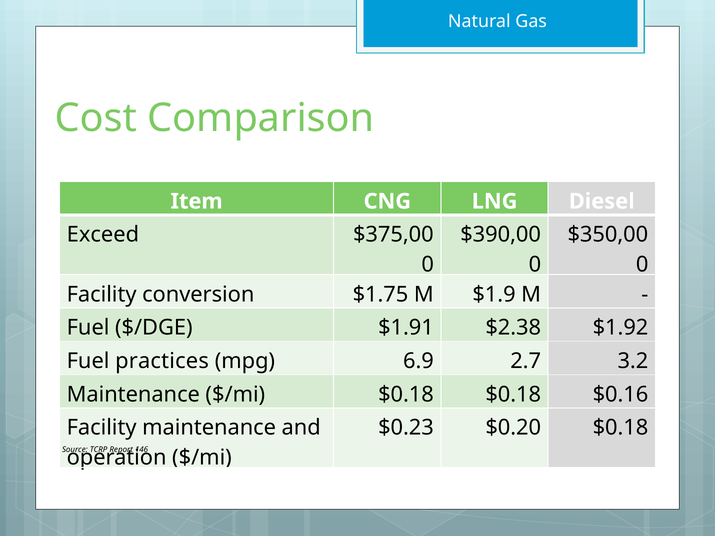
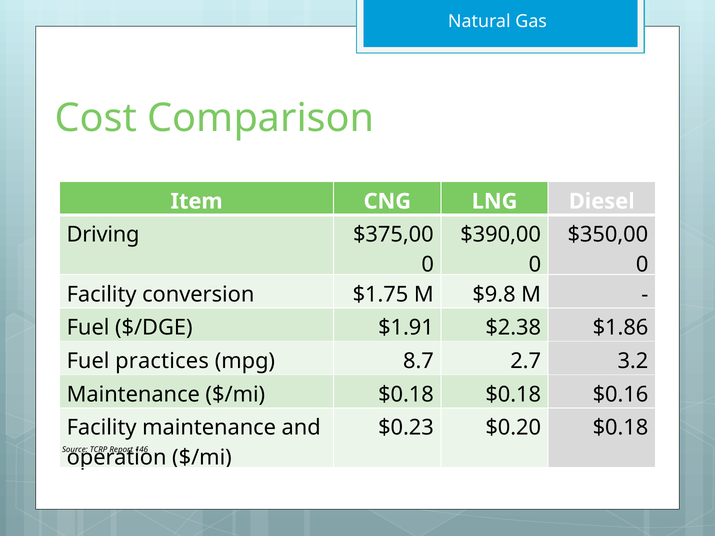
Exceed: Exceed -> Driving
$1.9: $1.9 -> $9.8
$1.92: $1.92 -> $1.86
6.9: 6.9 -> 8.7
